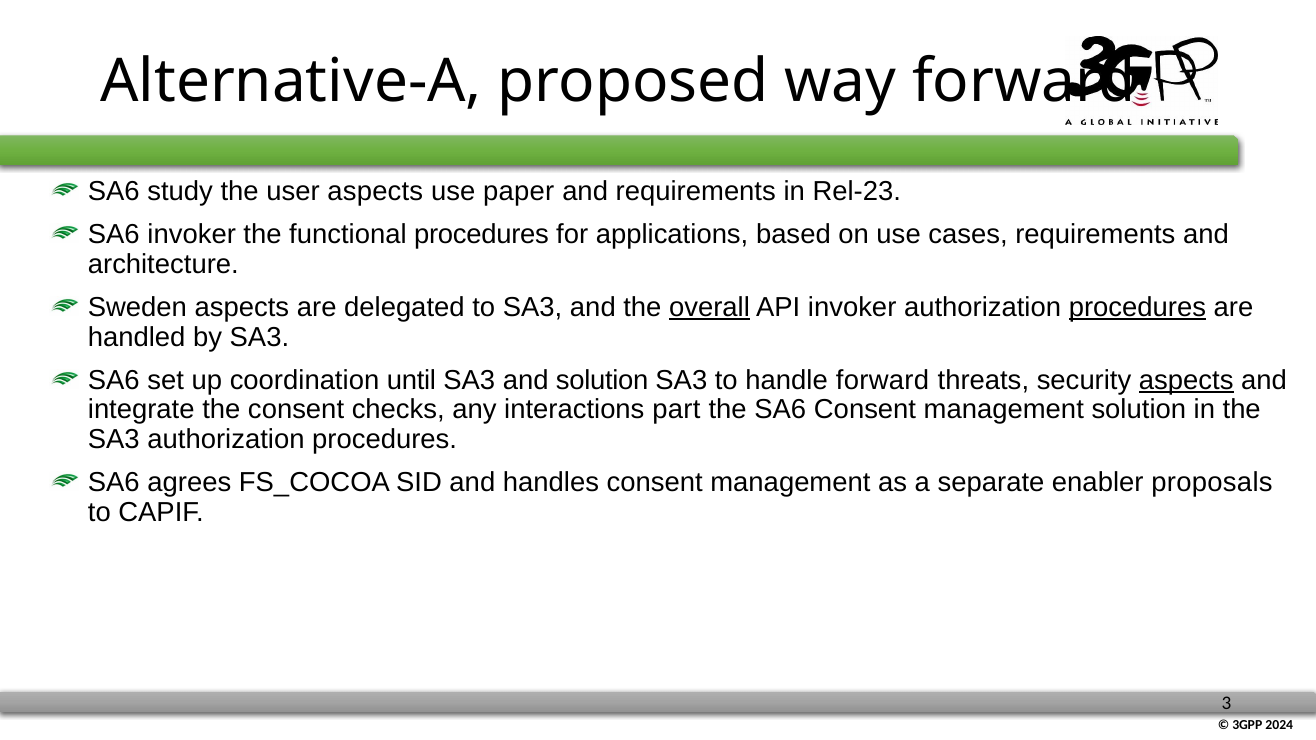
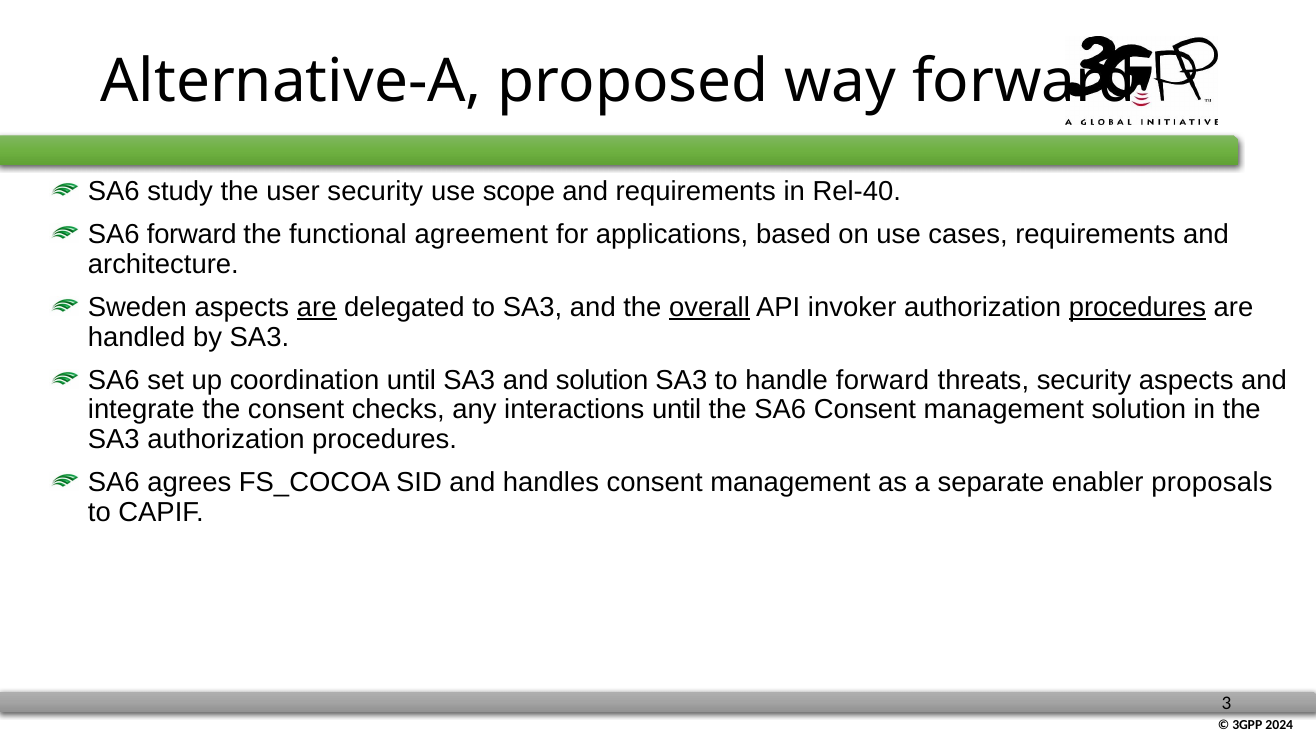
user aspects: aspects -> security
paper: paper -> scope
Rel-23: Rel-23 -> Rel-40
SA6 invoker: invoker -> forward
functional procedures: procedures -> agreement
are at (317, 308) underline: none -> present
aspects at (1186, 380) underline: present -> none
interactions part: part -> until
